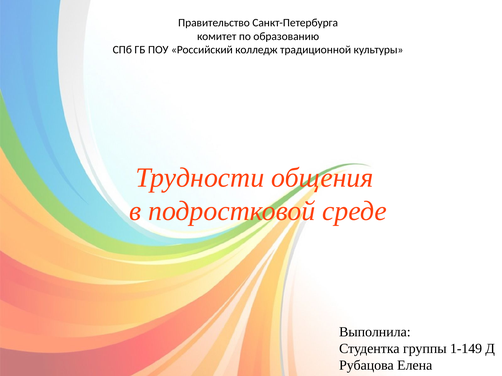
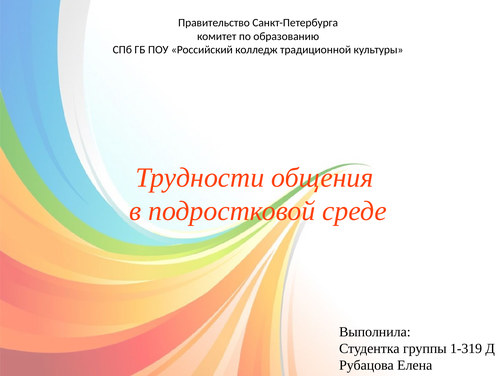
1-149: 1-149 -> 1-319
